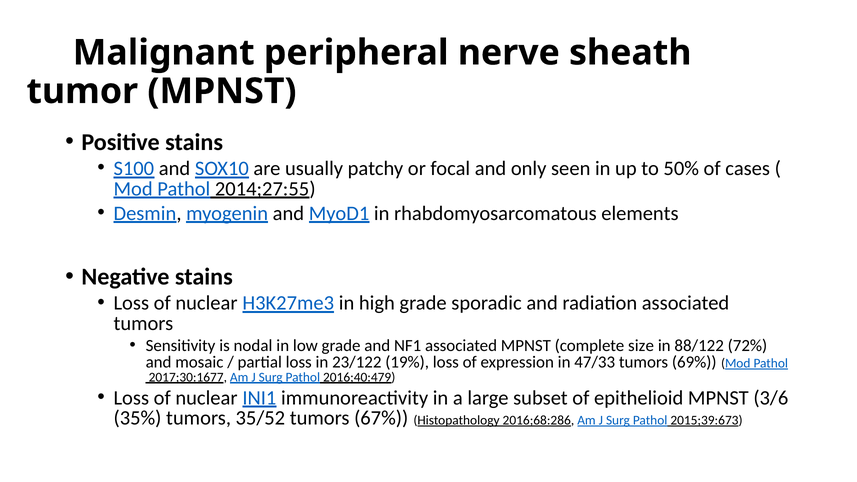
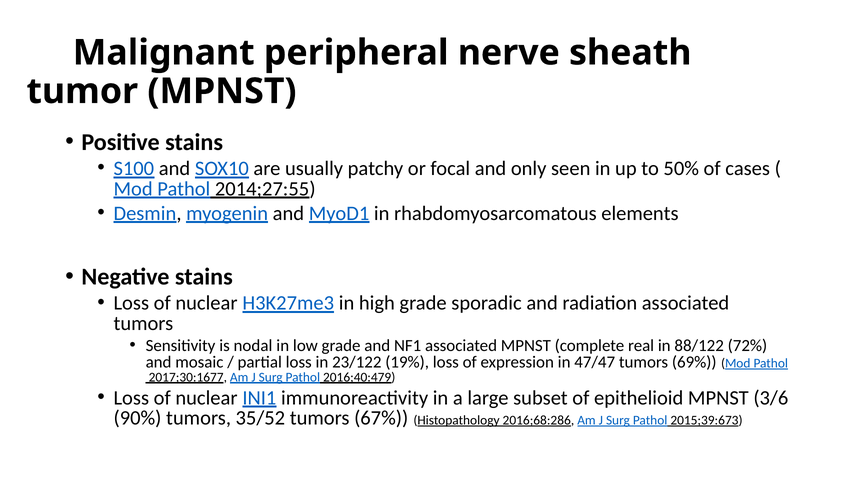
size: size -> real
47/33: 47/33 -> 47/47
35%: 35% -> 90%
